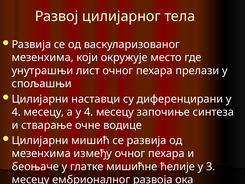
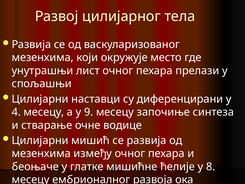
а у 4: 4 -> 9
3: 3 -> 8
